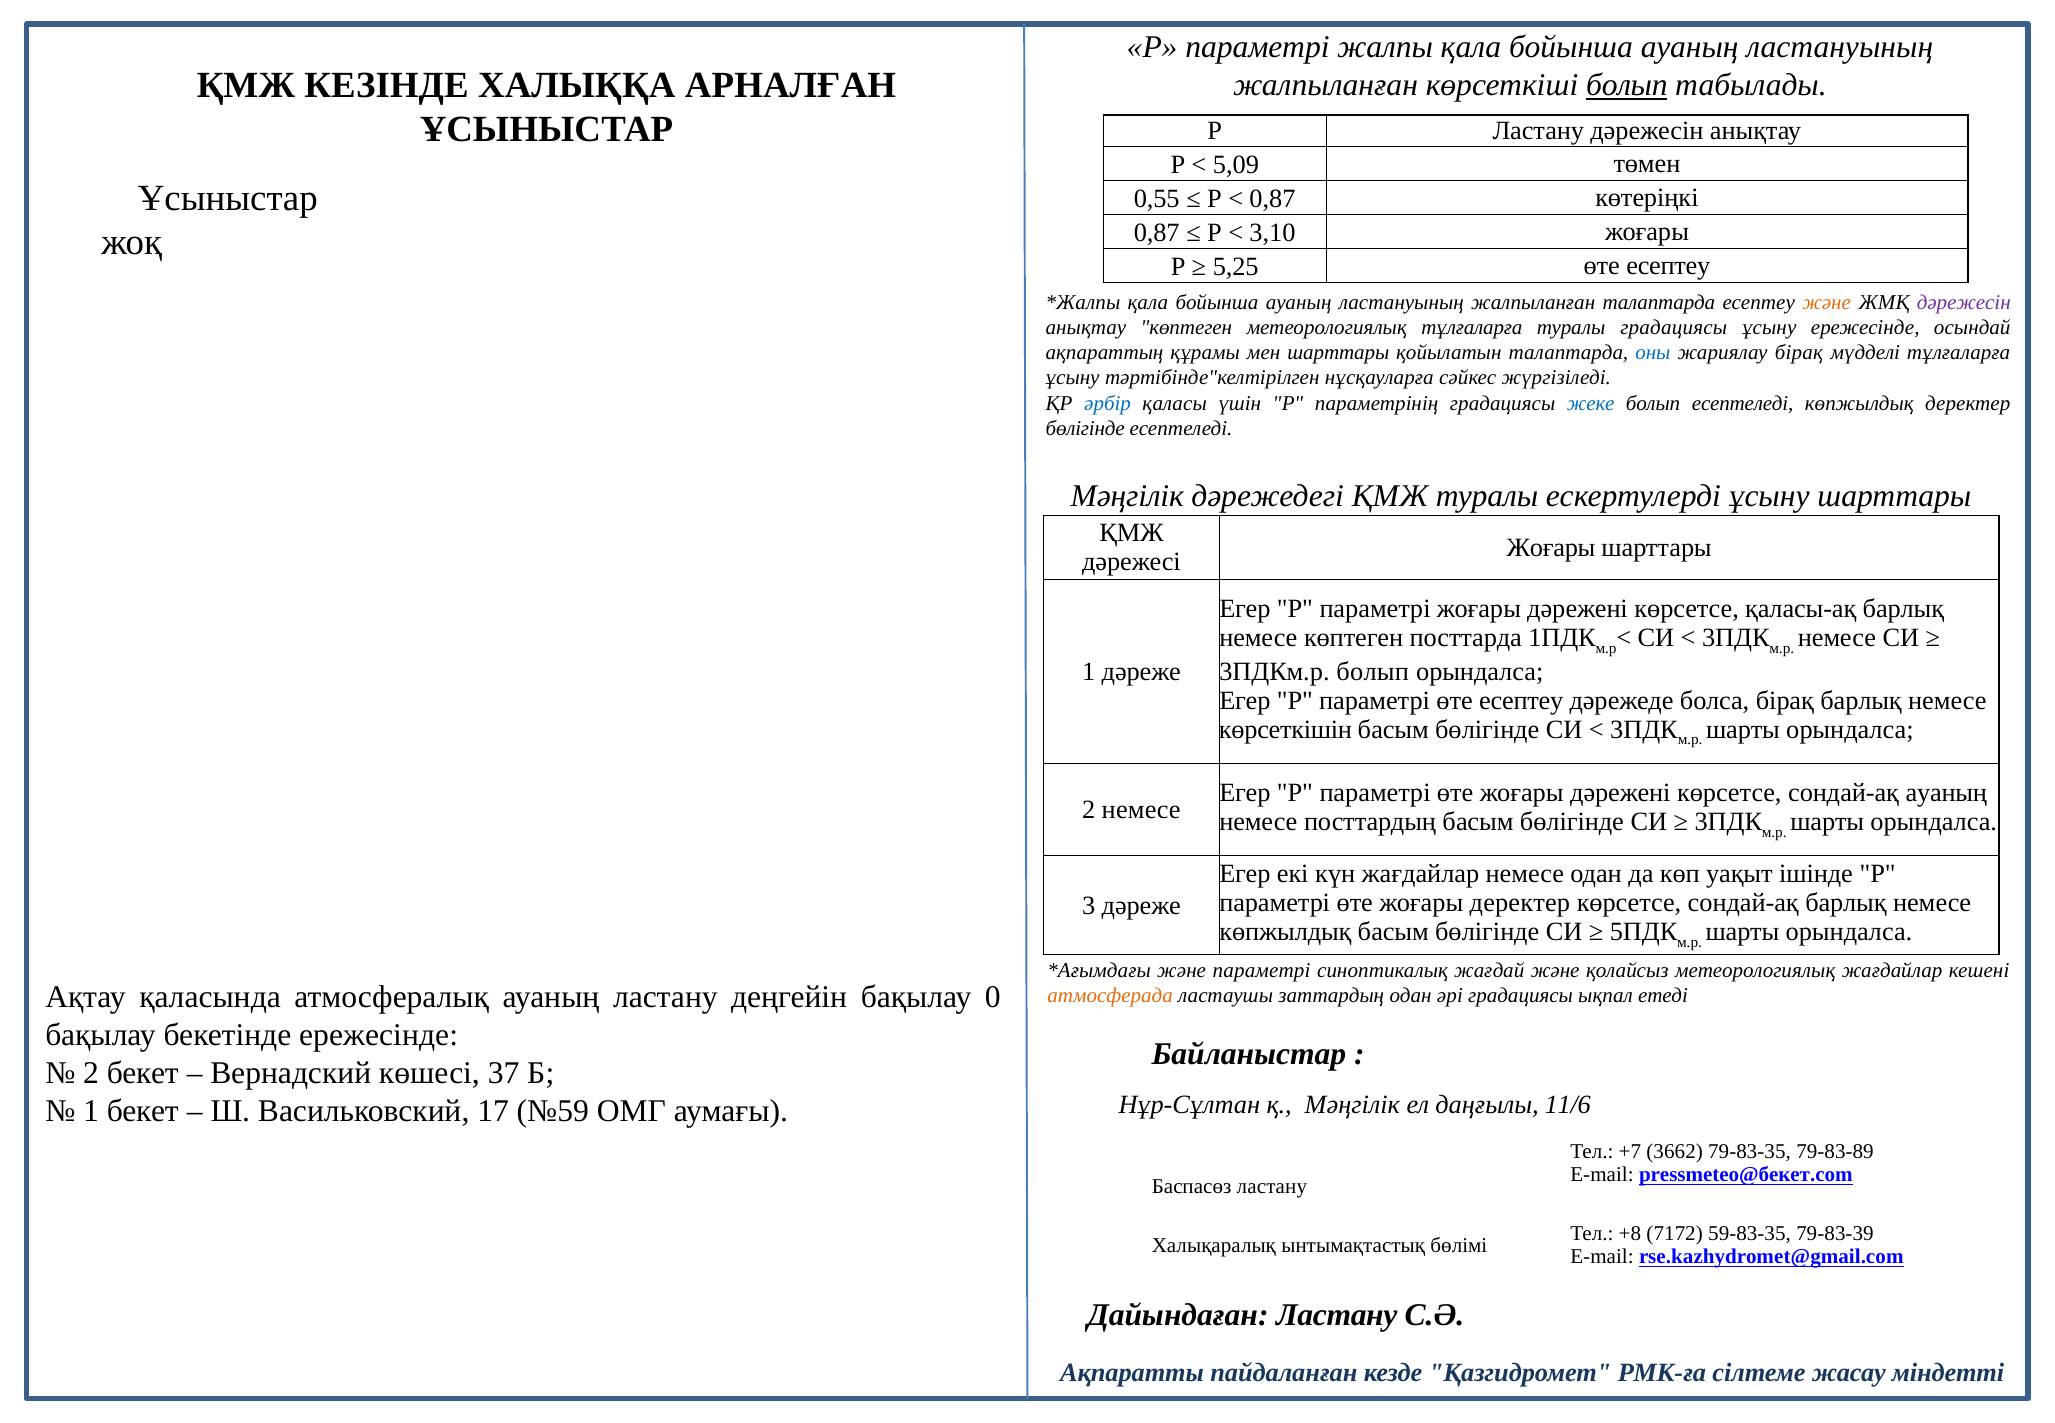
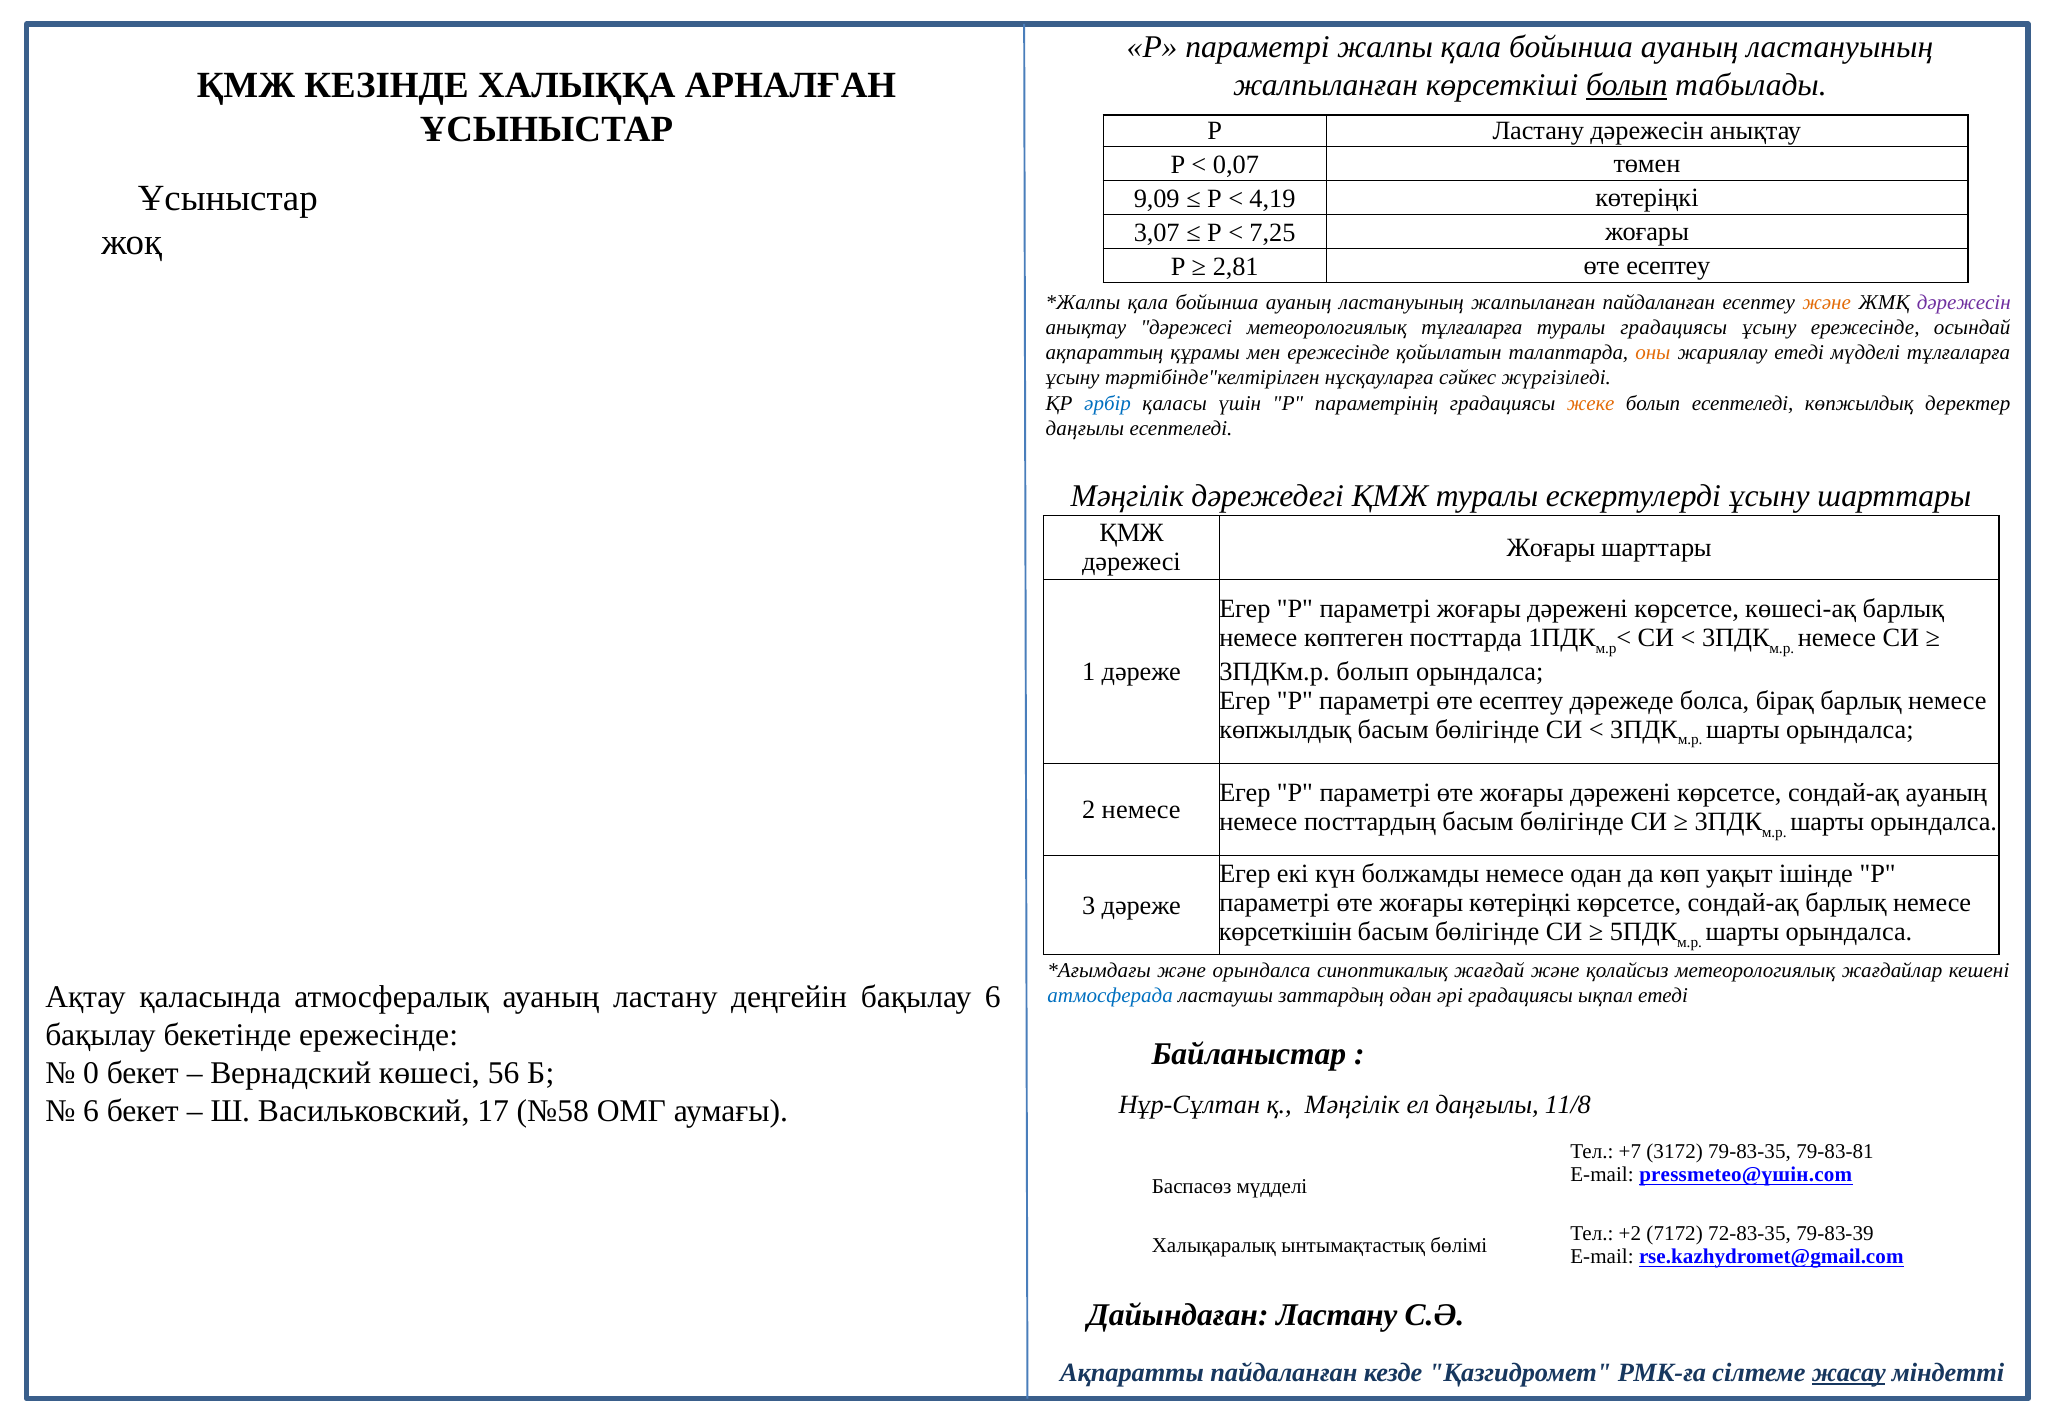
5,09: 5,09 -> 0,07
0,55: 0,55 -> 9,09
0,87 at (1272, 199): 0,87 -> 4,19
0,87 at (1157, 233): 0,87 -> 3,07
3,10: 3,10 -> 7,25
5,25: 5,25 -> 2,81
жалпыланған талаптарда: талаптарда -> пайдаланған
анықтау көптеген: көптеген -> дәрежесі
мен шарттары: шарттары -> ережесінде
оны colour: blue -> orange
жариялау бірақ: бірақ -> етеді
жеке colour: blue -> orange
бөлігінде at (1085, 428): бөлігінде -> даңғылы
қаласы-ақ: қаласы-ақ -> көшесі-ақ
көрсеткішін at (1285, 729): көрсеткішін -> көпжылдық
күн жағдайлар: жағдайлар -> болжамды
жоғары деректер: деректер -> көтеріңкі
көпжылдық at (1285, 932): көпжылдық -> көрсеткішін
және параметрі: параметрі -> орындалса
бақылау 0: 0 -> 6
атмосферада colour: orange -> blue
2 at (91, 1073): 2 -> 0
37: 37 -> 56
11/6: 11/6 -> 11/8
1 at (91, 1111): 1 -> 6
№59: №59 -> №58
3662: 3662 -> 3172
79-83-89: 79-83-89 -> 79-83-81
pressmeteo@бекет.com: pressmeteo@бекет.com -> pressmeteo@үшін.com
Баспасөз ластану: ластану -> мүдделі
+8: +8 -> +2
59-83-35: 59-83-35 -> 72-83-35
жасау underline: none -> present
